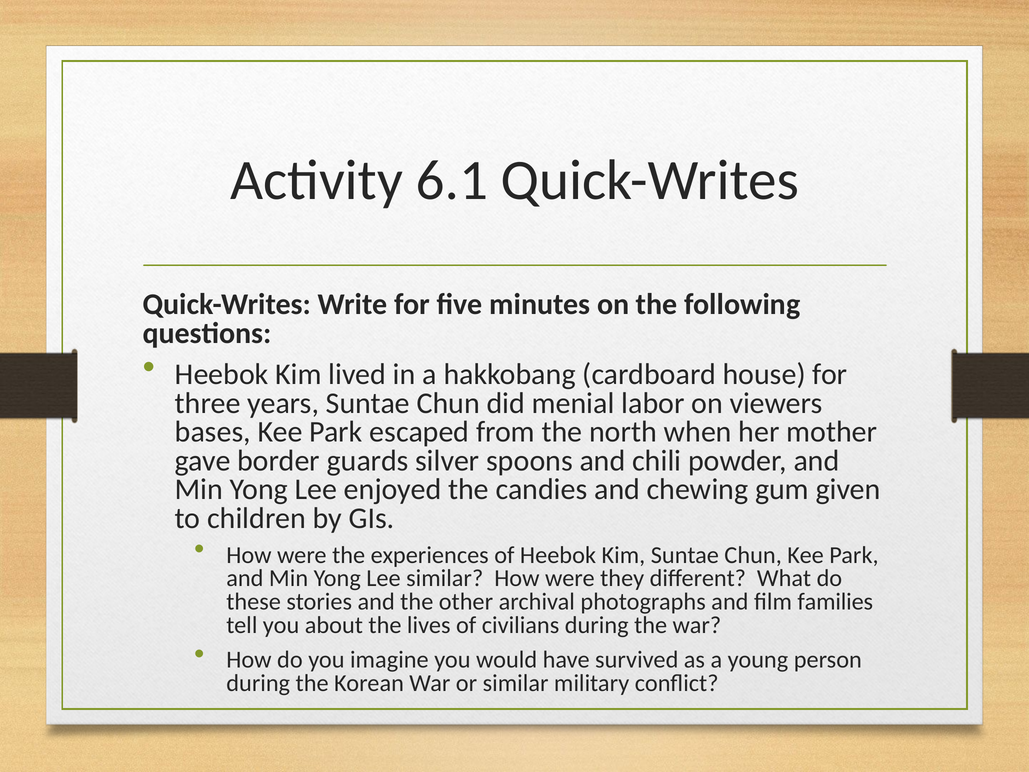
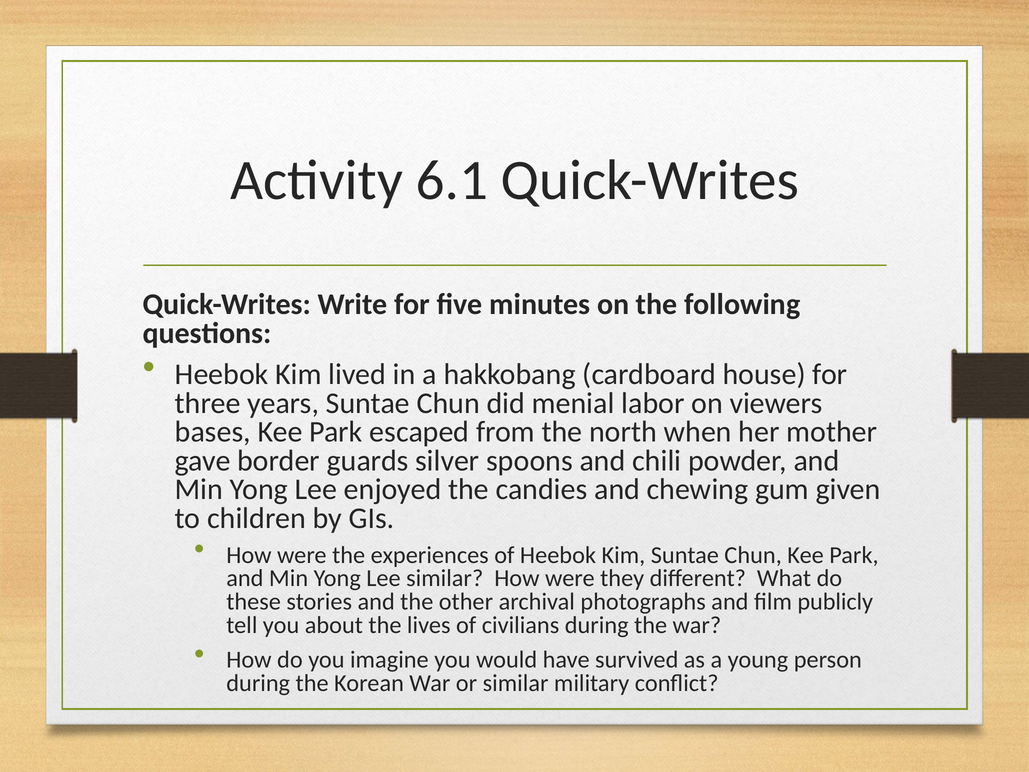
families: families -> publicly
